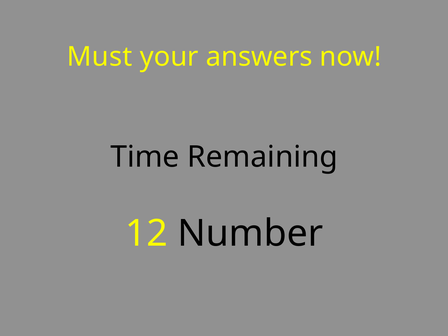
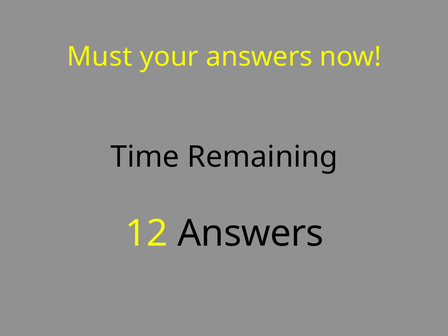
12 Number: Number -> Answers
